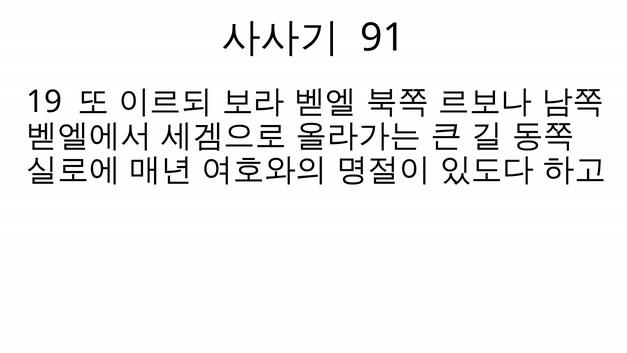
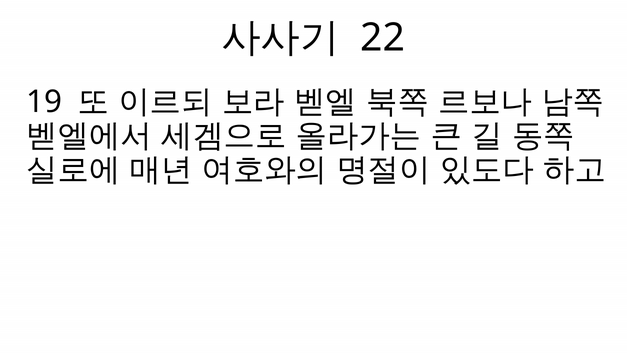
91: 91 -> 22
